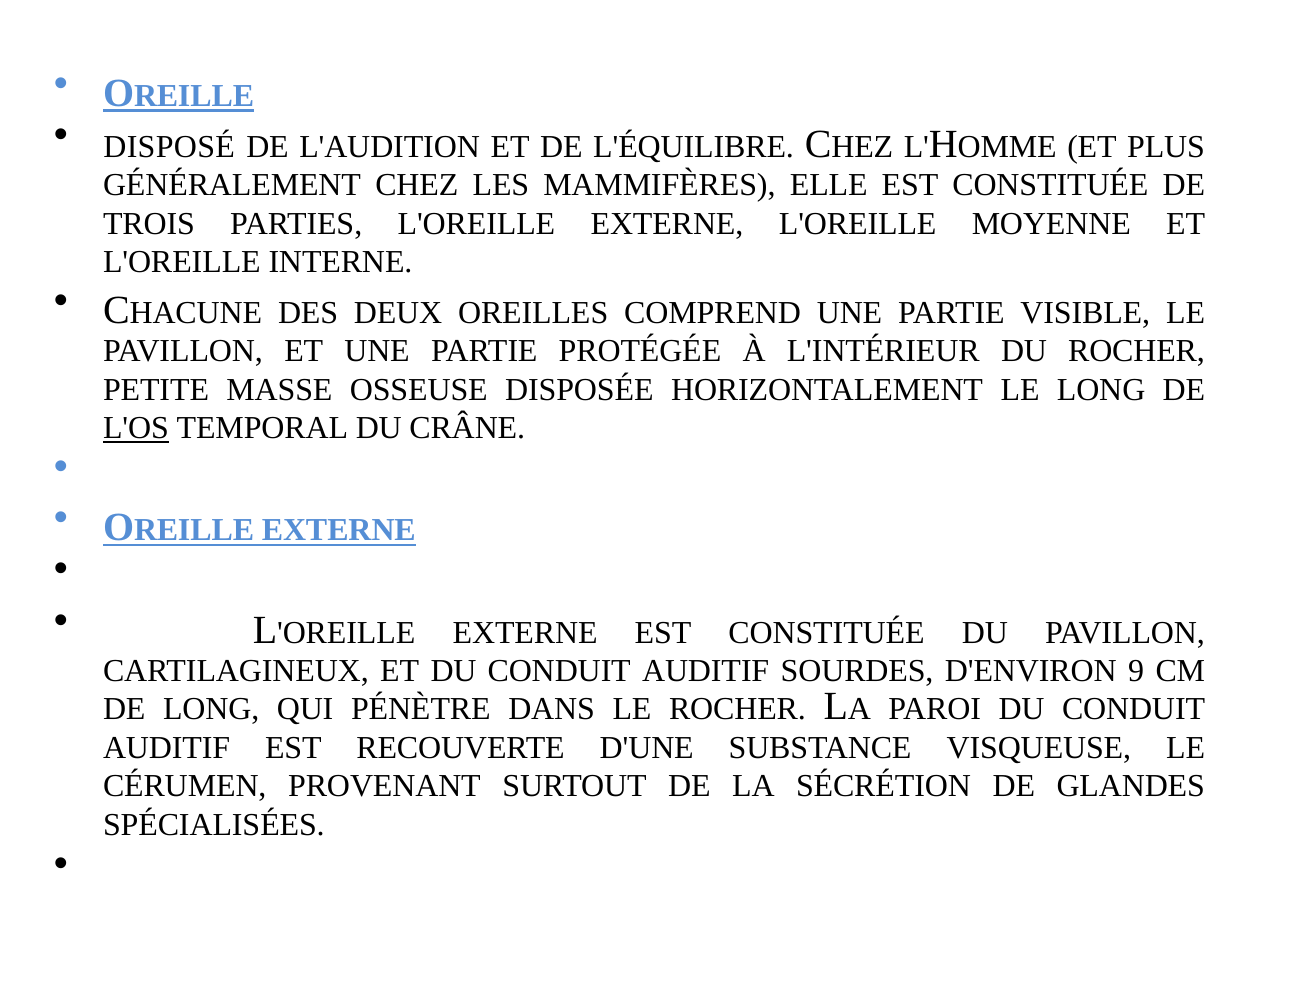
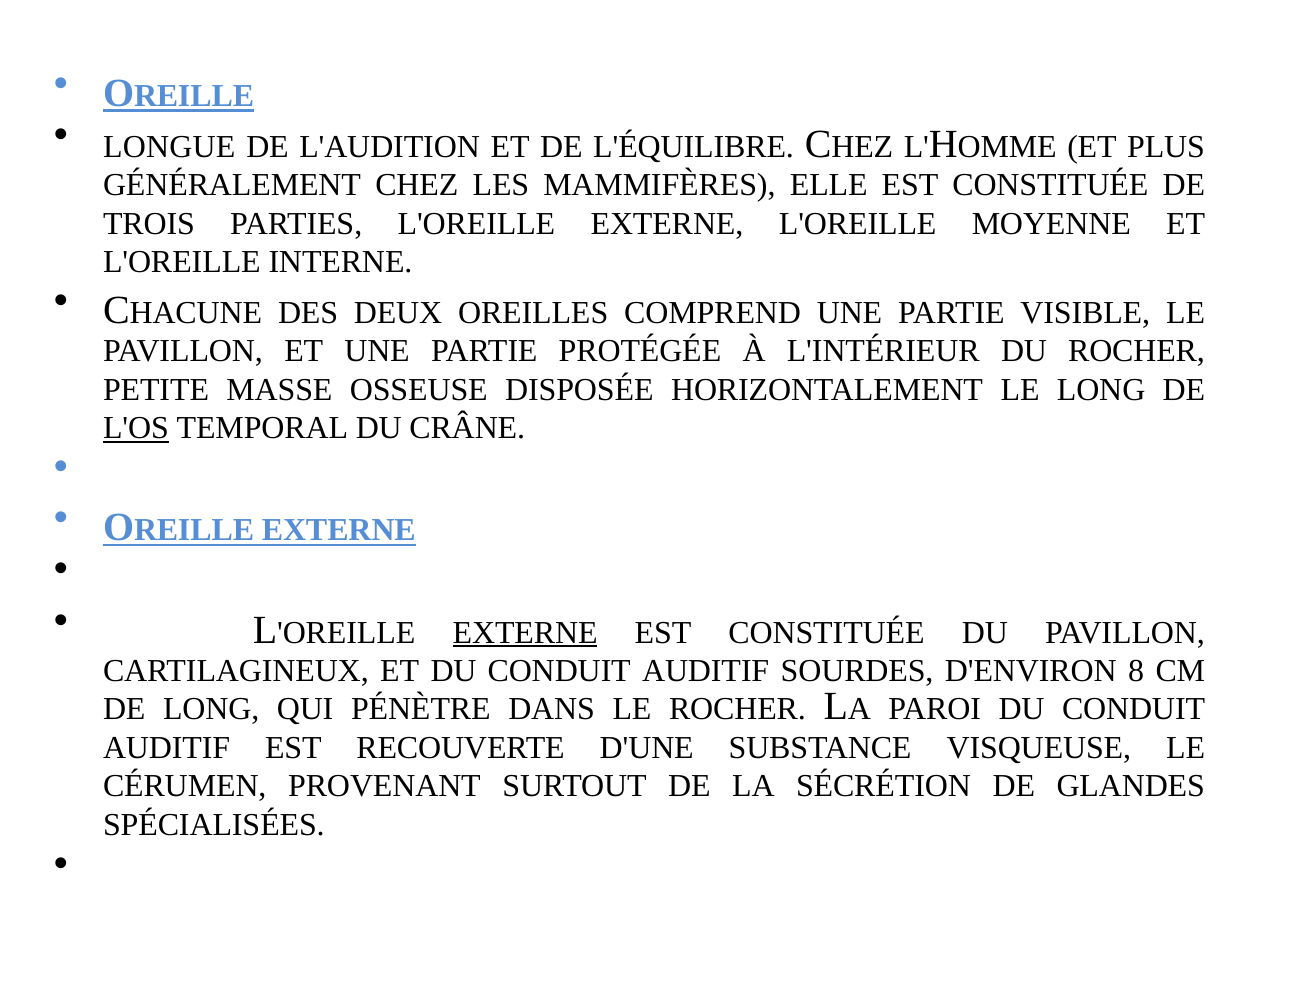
DISPOSÉ: DISPOSÉ -> LONGUE
EXTERNE at (525, 633) underline: none -> present
9: 9 -> 8
